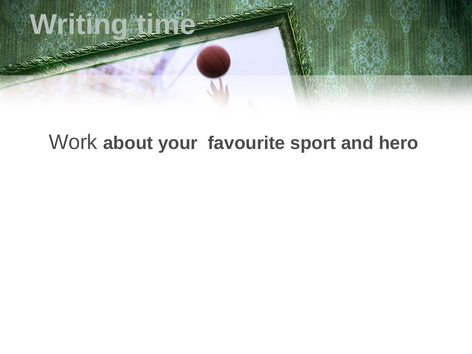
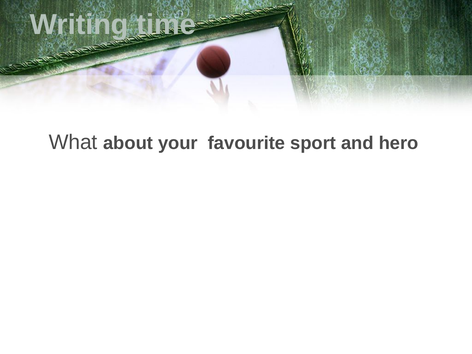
Work: Work -> What
